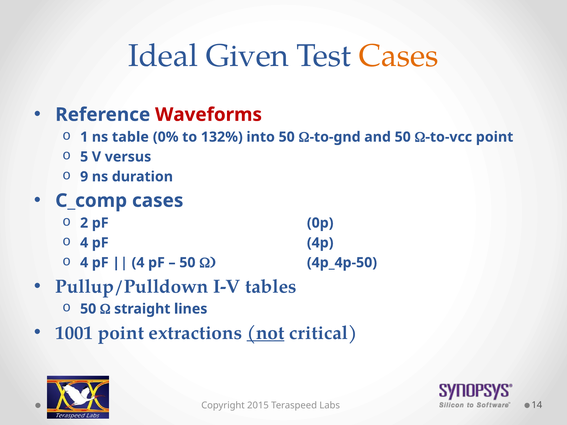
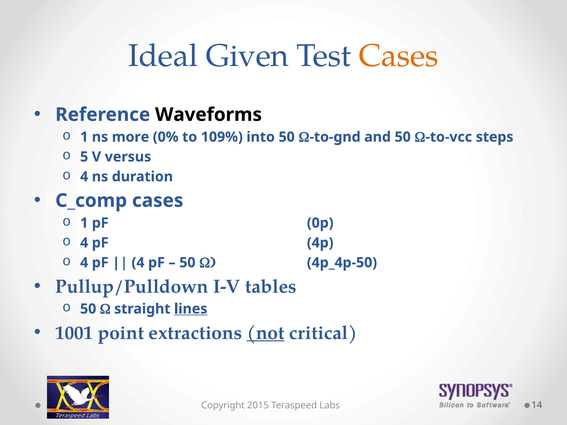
Waveforms colour: red -> black
table: table -> more
132%: 132% -> 109%
point at (495, 137): point -> steps
9 at (84, 177): 9 -> 4
2 at (84, 223): 2 -> 1
lines underline: none -> present
